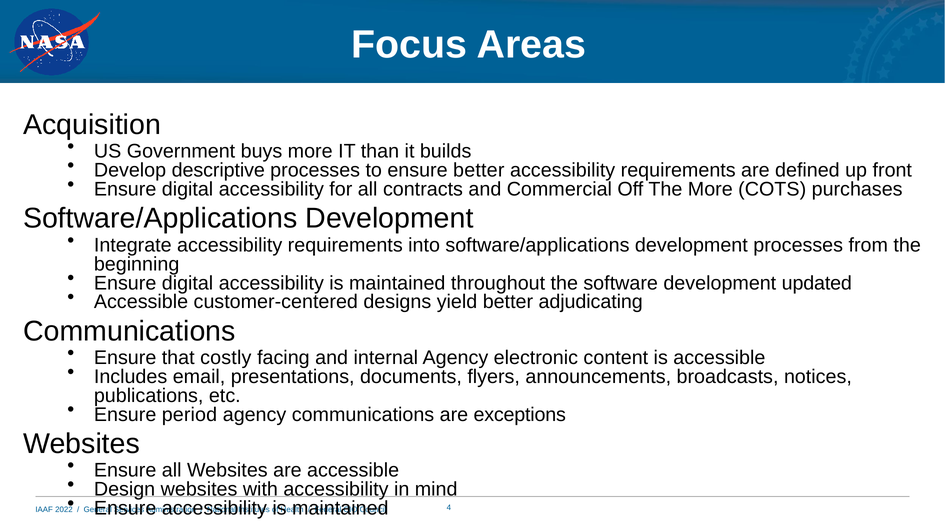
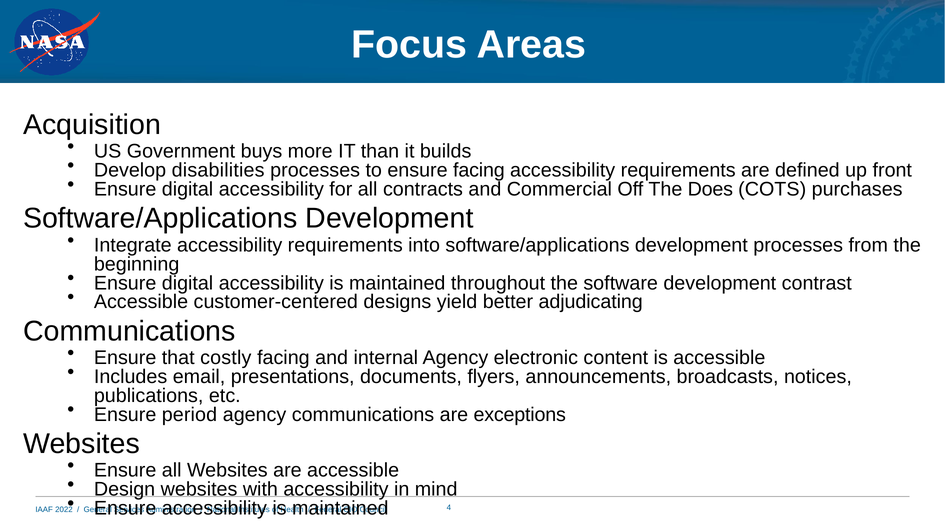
descriptive: descriptive -> disabilities
ensure better: better -> facing
The More: More -> Does
updated: updated -> contrast
